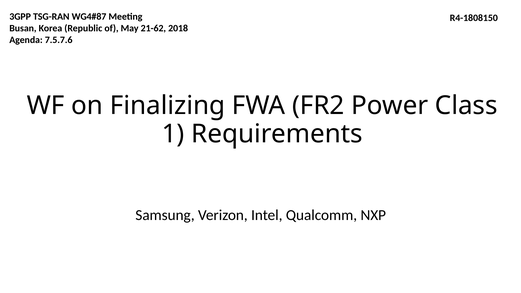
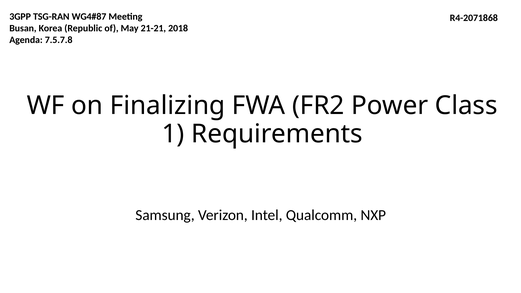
R4-1808150: R4-1808150 -> R4-2071868
21-62: 21-62 -> 21-21
7.5.7.6: 7.5.7.6 -> 7.5.7.8
